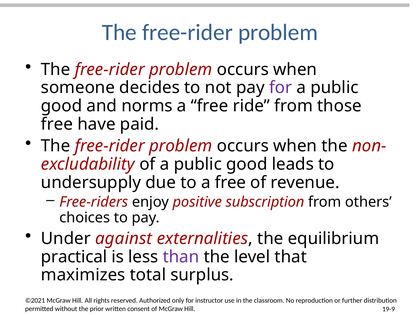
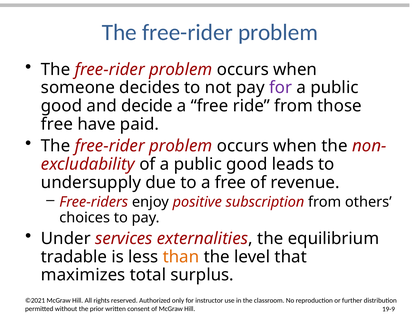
norms: norms -> decide
against: against -> services
practical: practical -> tradable
than colour: purple -> orange
